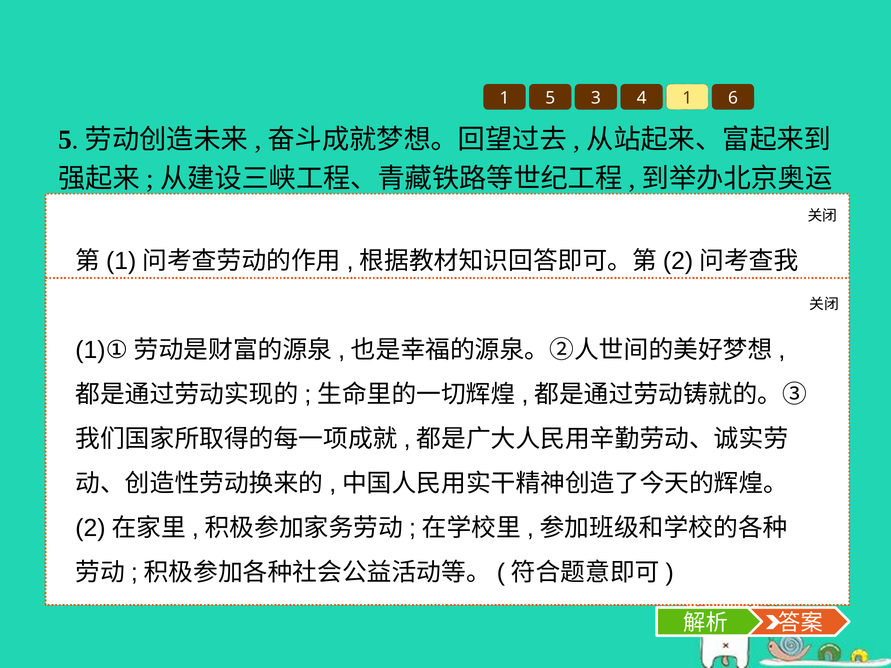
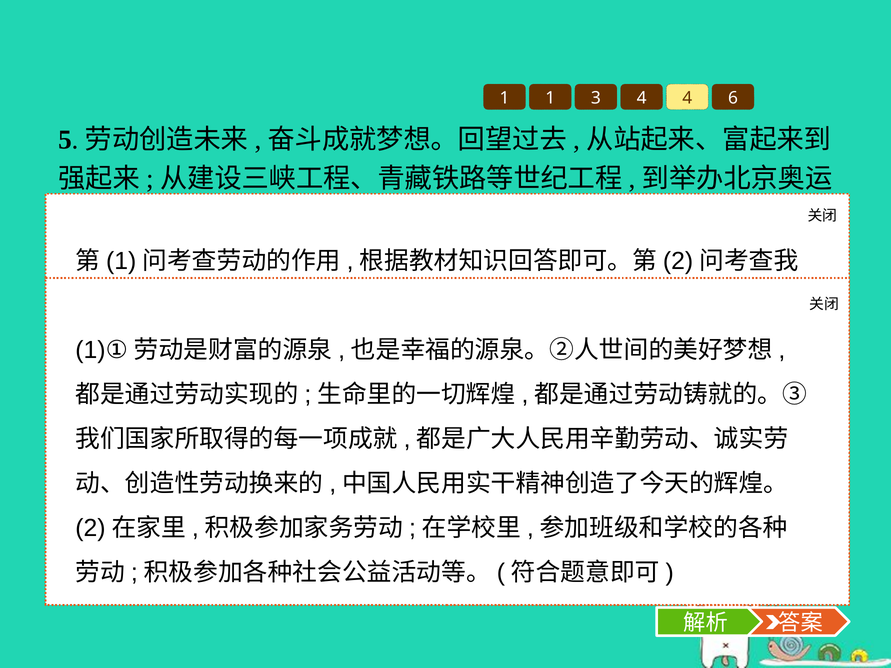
1 5: 5 -> 1
4 1: 1 -> 4
